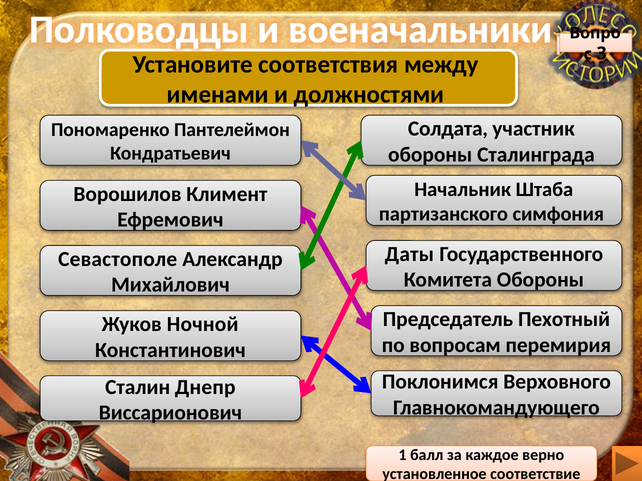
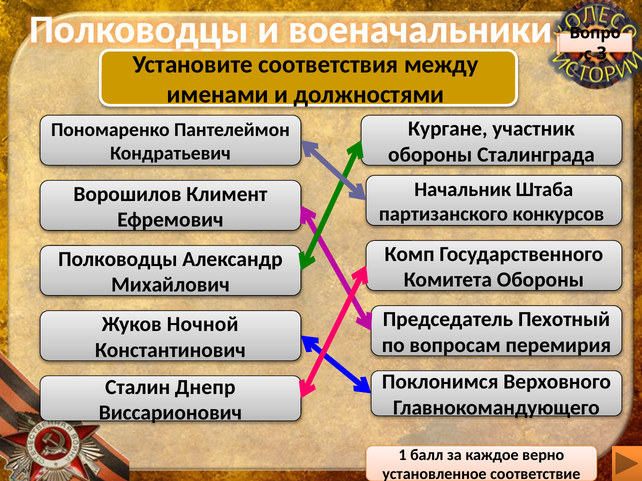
Солдата: Солдата -> Кургане
симфония: симфония -> конкурсов
Даты: Даты -> Комп
Севастополе at (118, 259): Севастополе -> Полководцы
